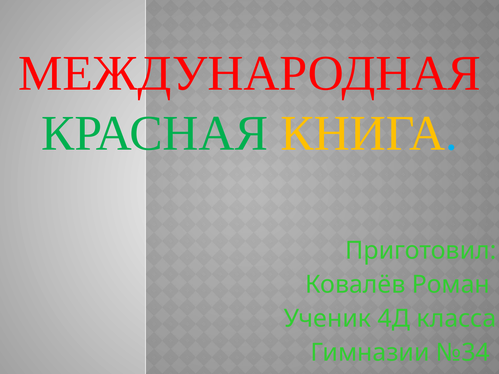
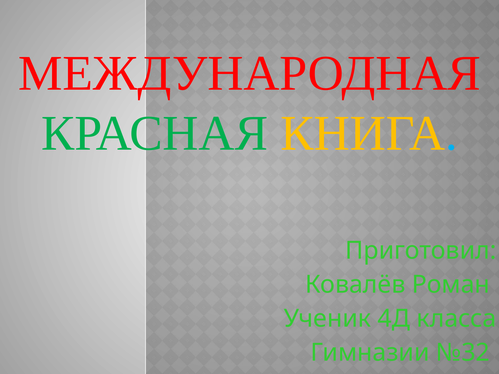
№34: №34 -> №32
